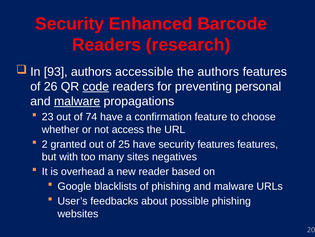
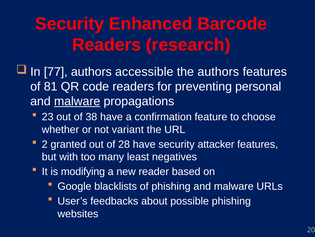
93: 93 -> 77
26: 26 -> 81
code underline: present -> none
74: 74 -> 38
access: access -> variant
25: 25 -> 28
security features: features -> attacker
sites: sites -> least
overhead: overhead -> modifying
